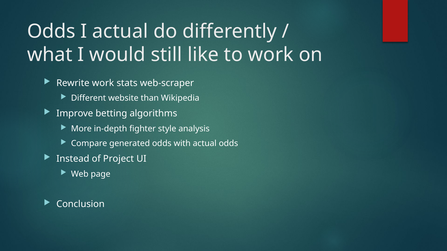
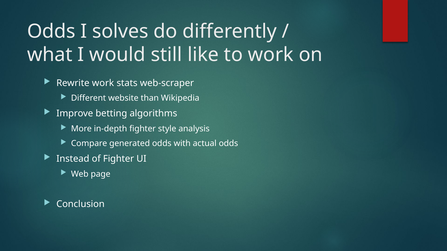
I actual: actual -> solves
of Project: Project -> Fighter
